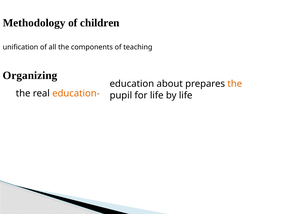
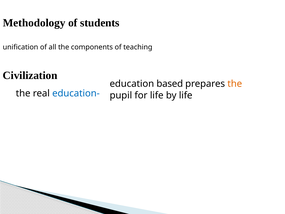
children: children -> students
Organizing: Organizing -> Civilization
about: about -> based
education- colour: orange -> blue
